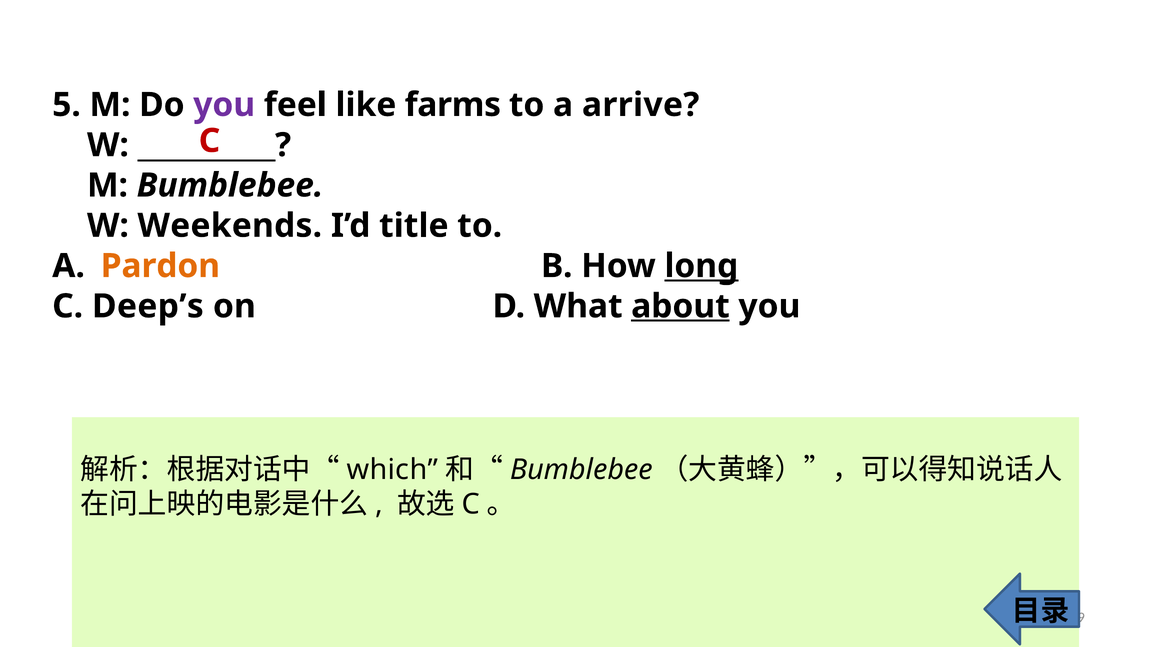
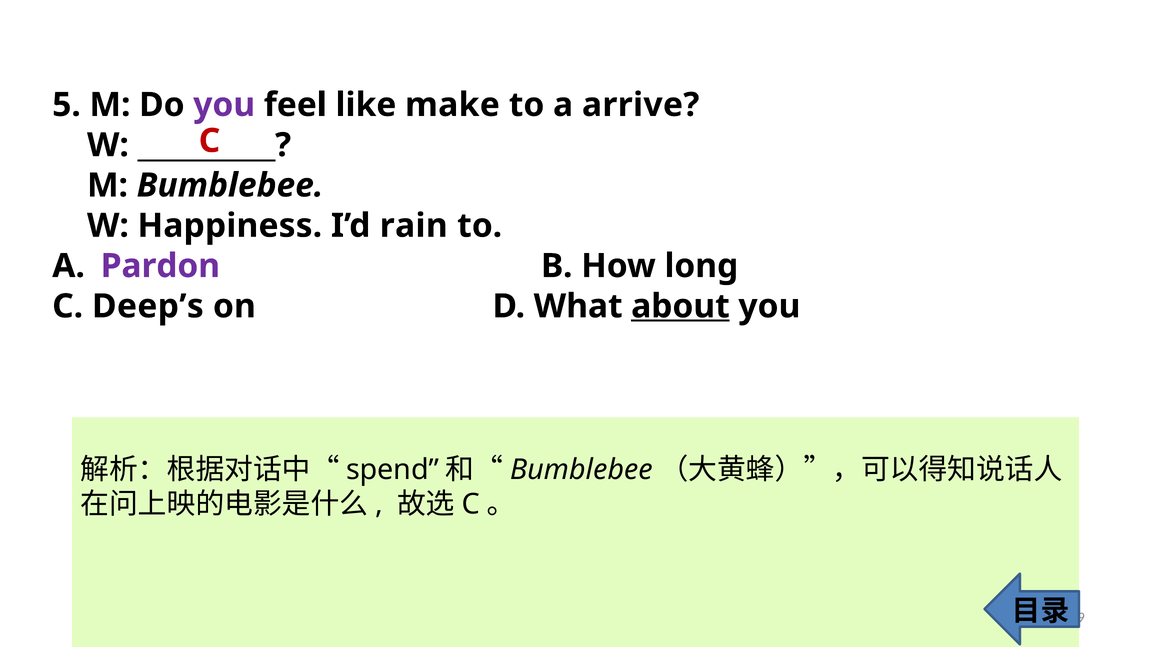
farms: farms -> make
Weekends: Weekends -> Happiness
title: title -> rain
Pardon colour: orange -> purple
long underline: present -> none
which: which -> spend
